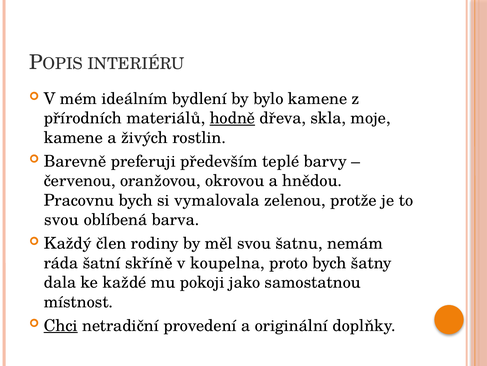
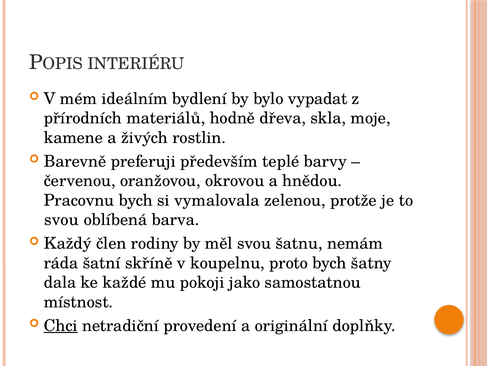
bylo kamene: kamene -> vypadat
hodně underline: present -> none
koupelna: koupelna -> koupelnu
